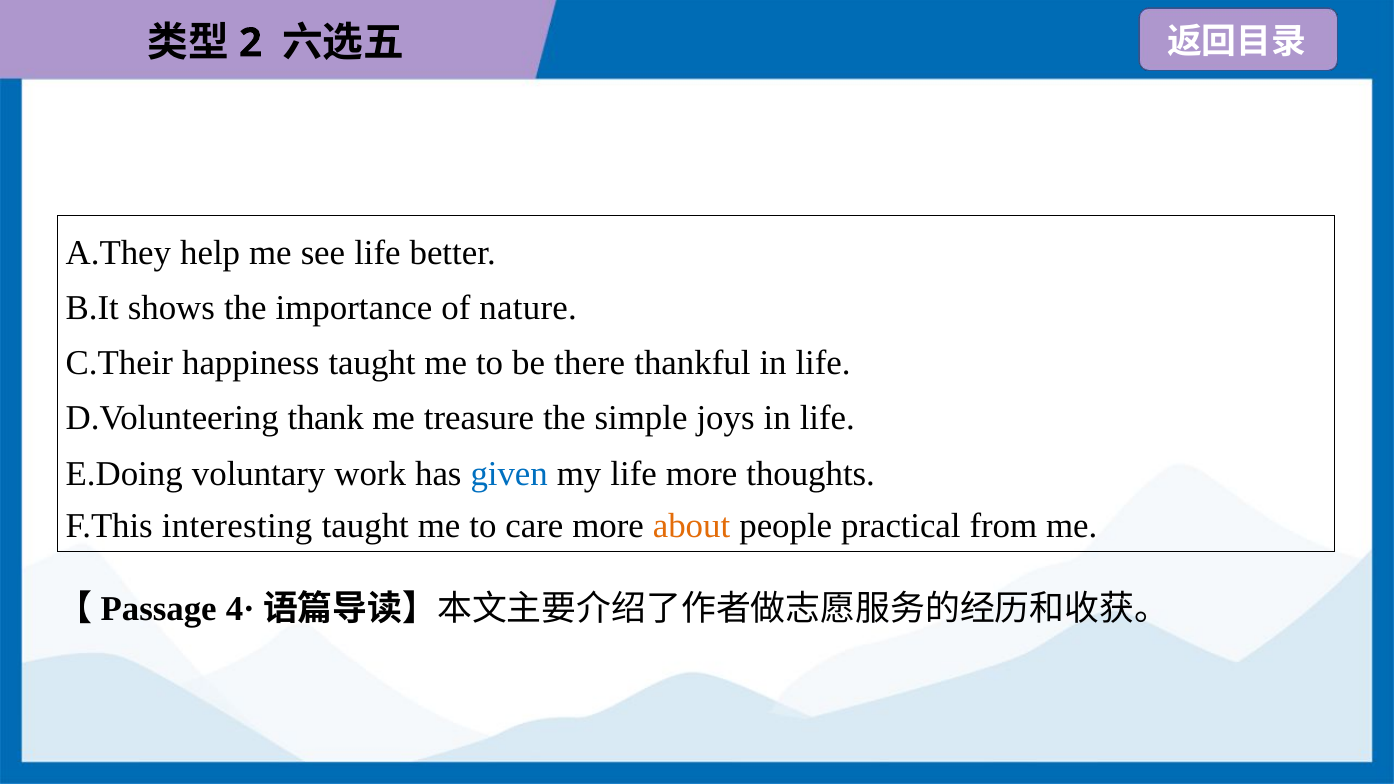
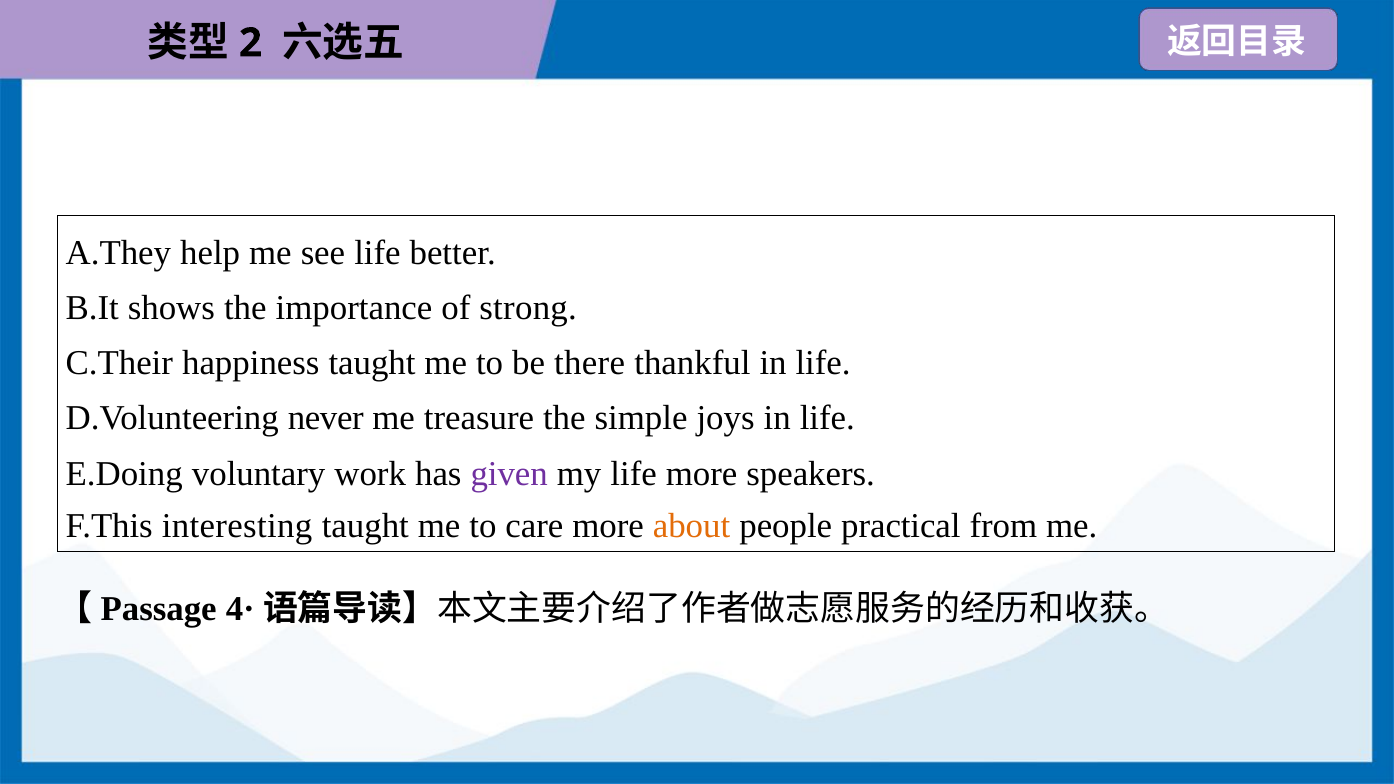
nature: nature -> strong
thank: thank -> never
given colour: blue -> purple
thoughts: thoughts -> speakers
